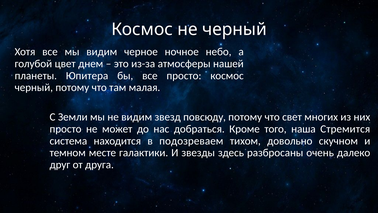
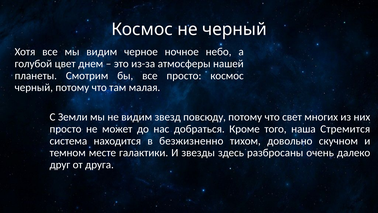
Юпитера: Юпитера -> Смотрим
подозреваем: подозреваем -> безжизненно
